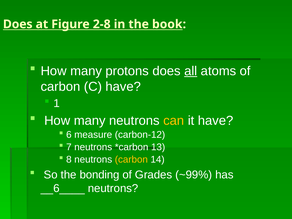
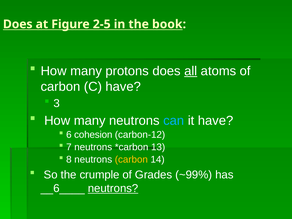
2-8: 2-8 -> 2-5
1: 1 -> 3
can colour: yellow -> light blue
measure: measure -> cohesion
bonding: bonding -> crumple
neutrons at (113, 188) underline: none -> present
